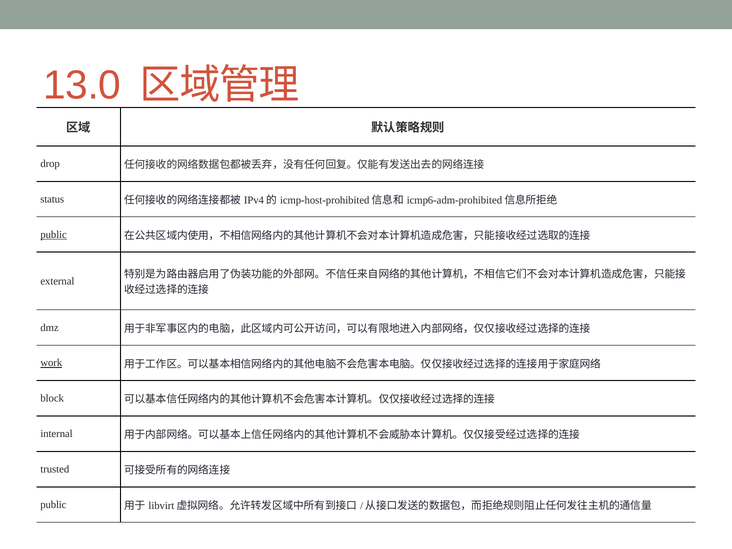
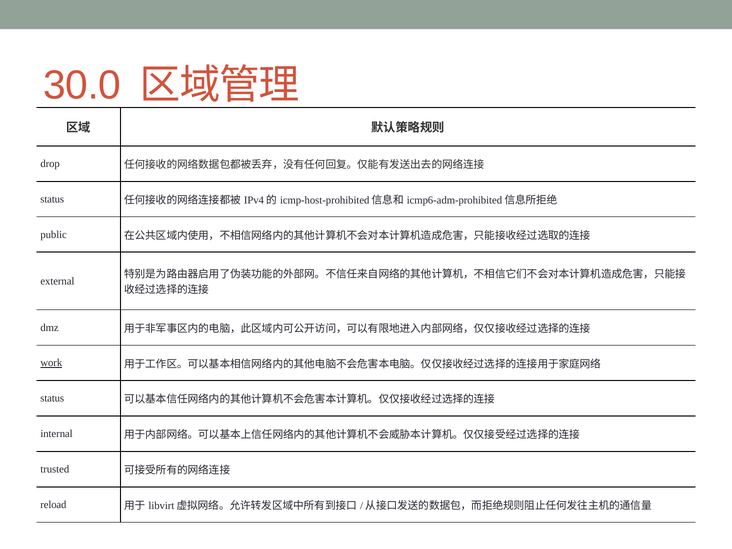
13.0: 13.0 -> 30.0
public at (54, 235) underline: present -> none
block at (52, 398): block -> status
public at (53, 505): public -> reload
